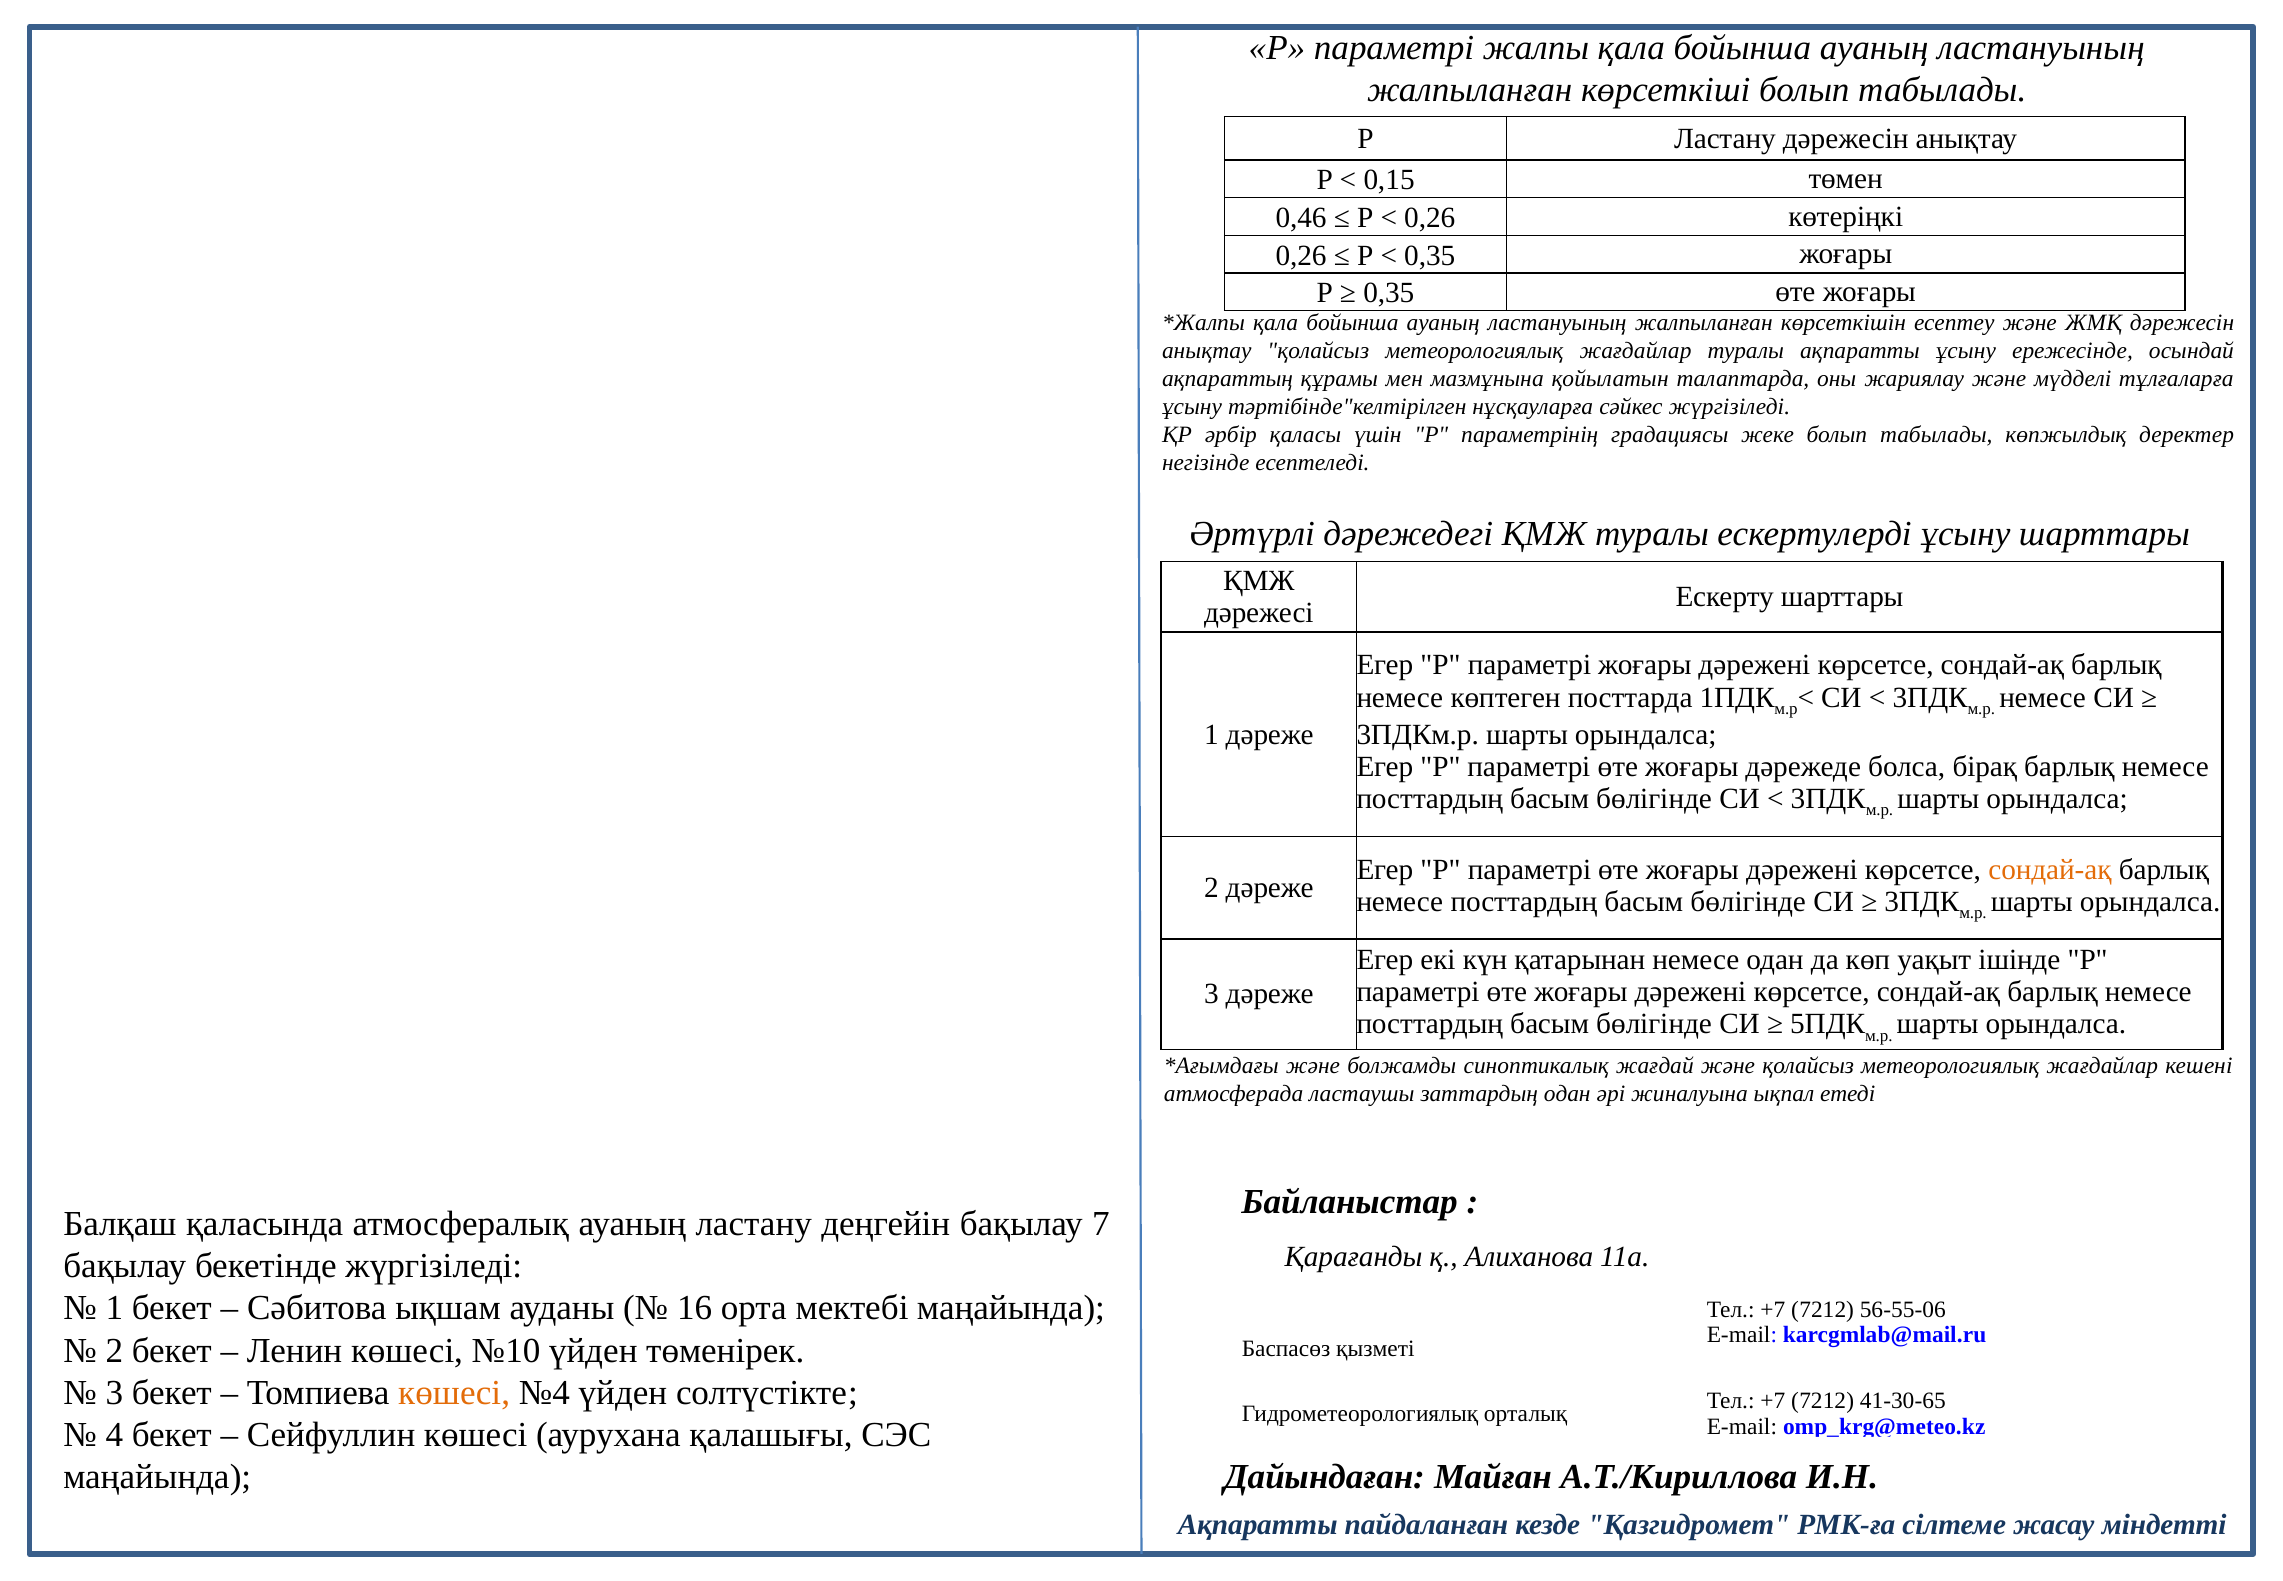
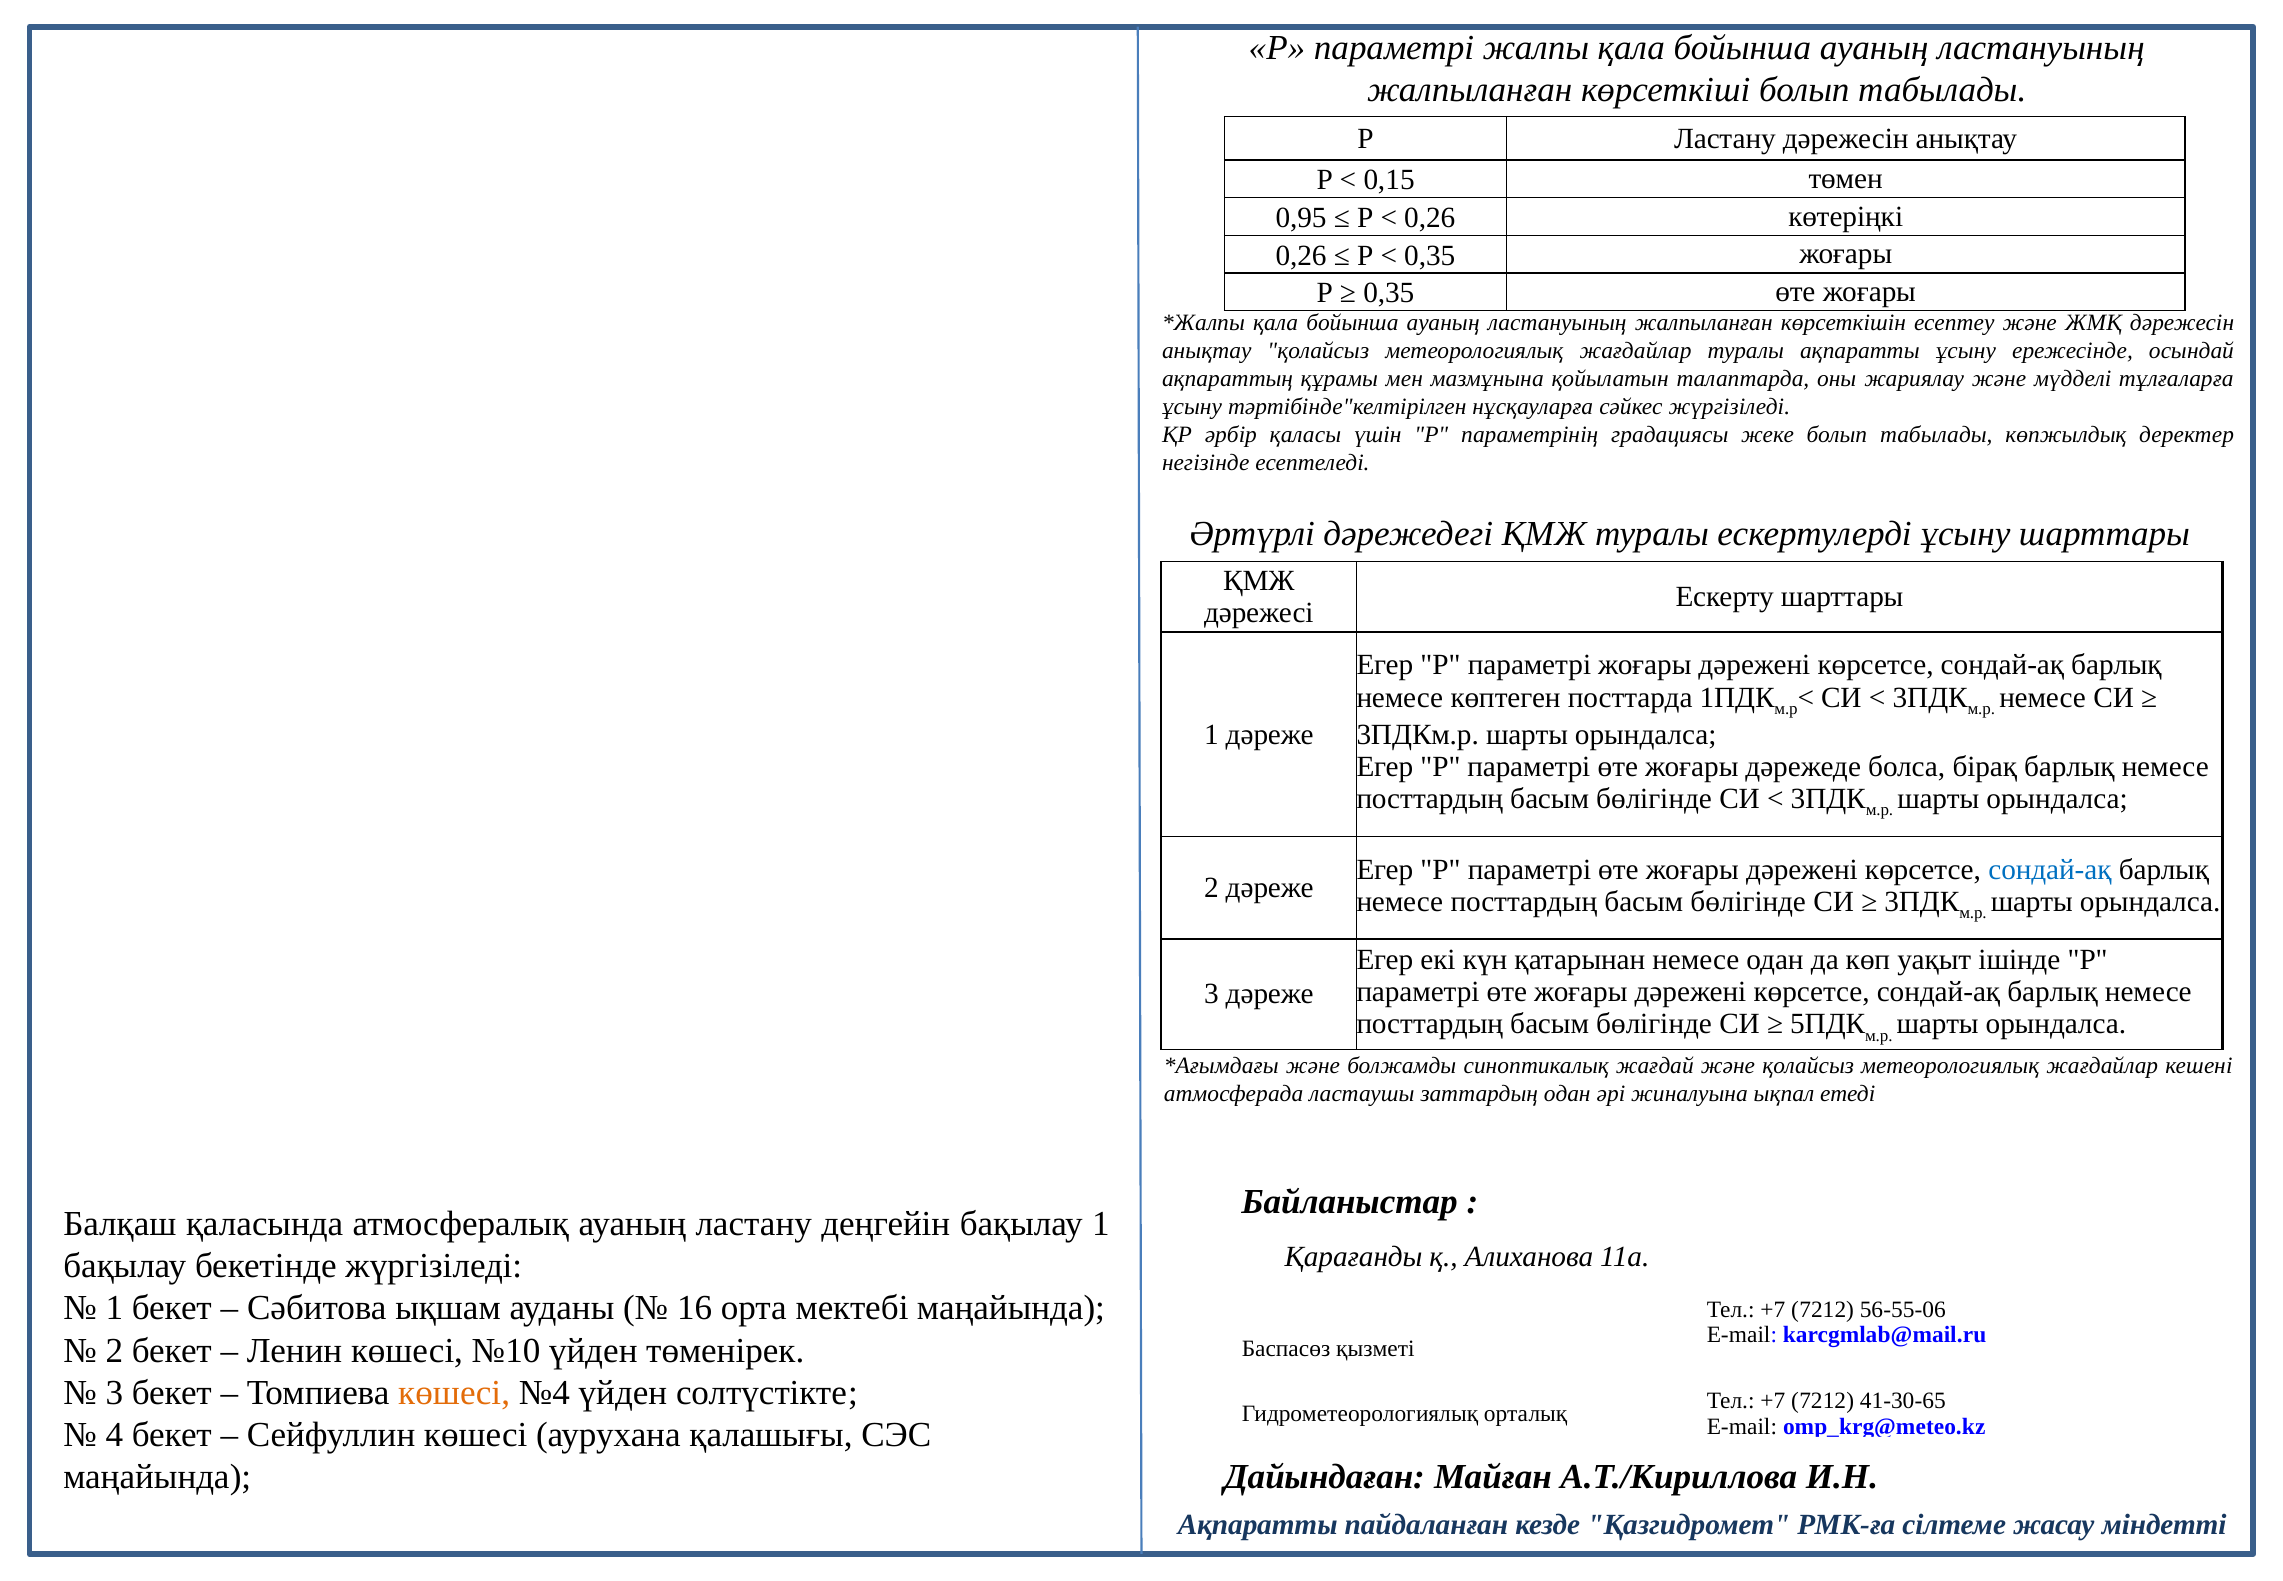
0,46: 0,46 -> 0,95
сондай-ақ at (2050, 869) colour: orange -> blue
бақылау 7: 7 -> 1
